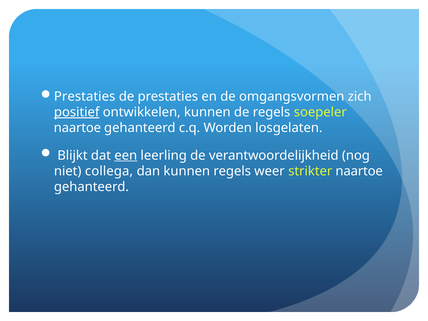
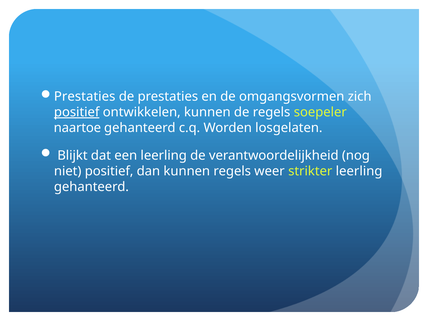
een underline: present -> none
niet collega: collega -> positief
strikter naartoe: naartoe -> leerling
